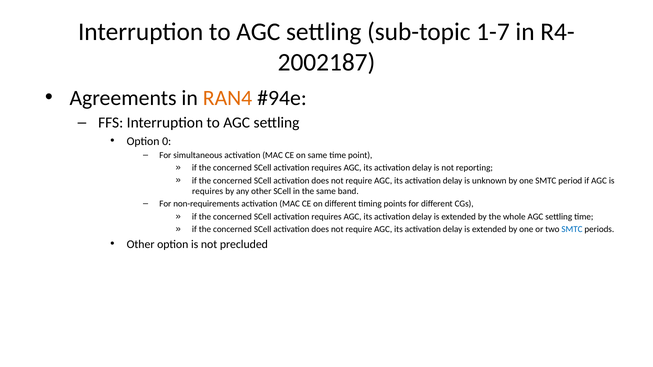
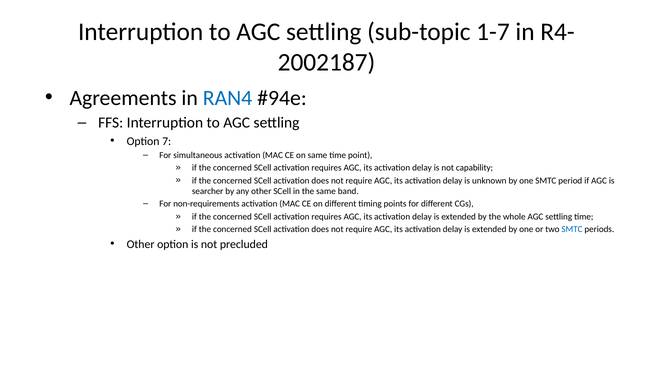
RAN4 colour: orange -> blue
0: 0 -> 7
reporting: reporting -> capability
requires at (208, 191): requires -> searcher
